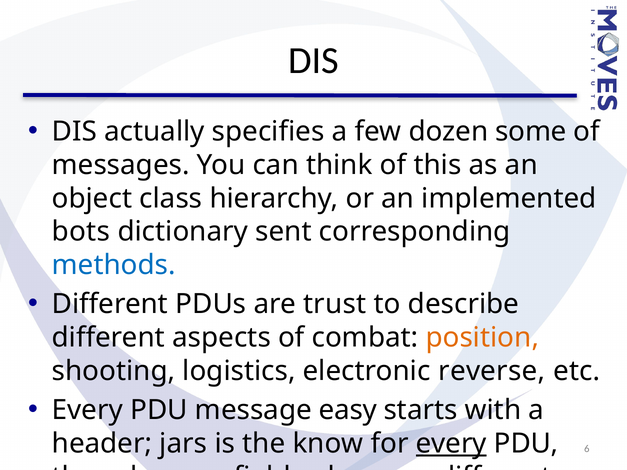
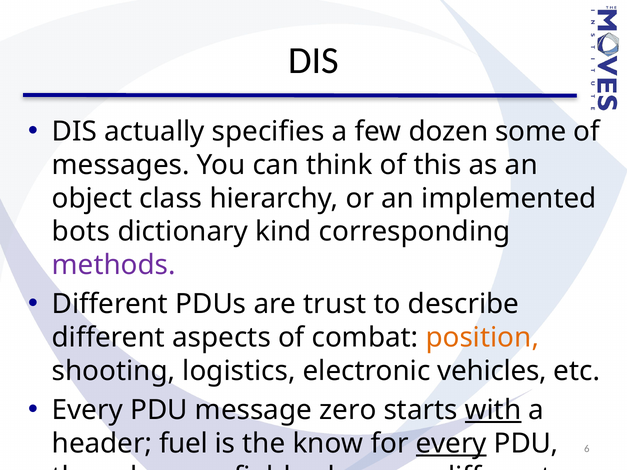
sent: sent -> kind
methods colour: blue -> purple
reverse: reverse -> vehicles
easy: easy -> zero
with underline: none -> present
jars: jars -> fuel
